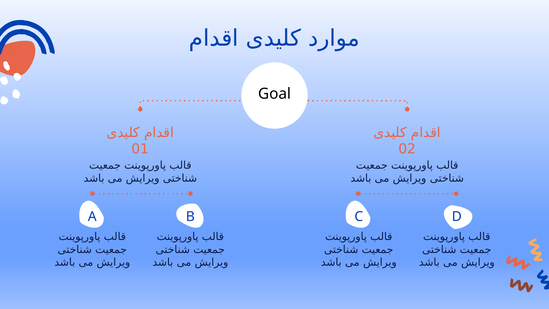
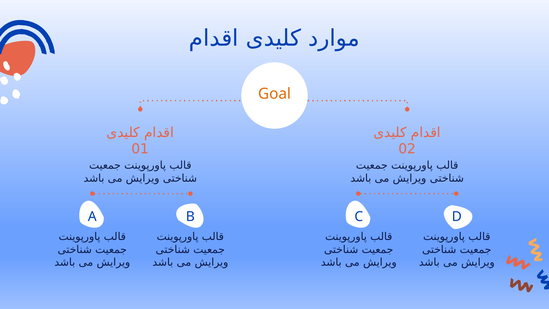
Goal colour: black -> orange
